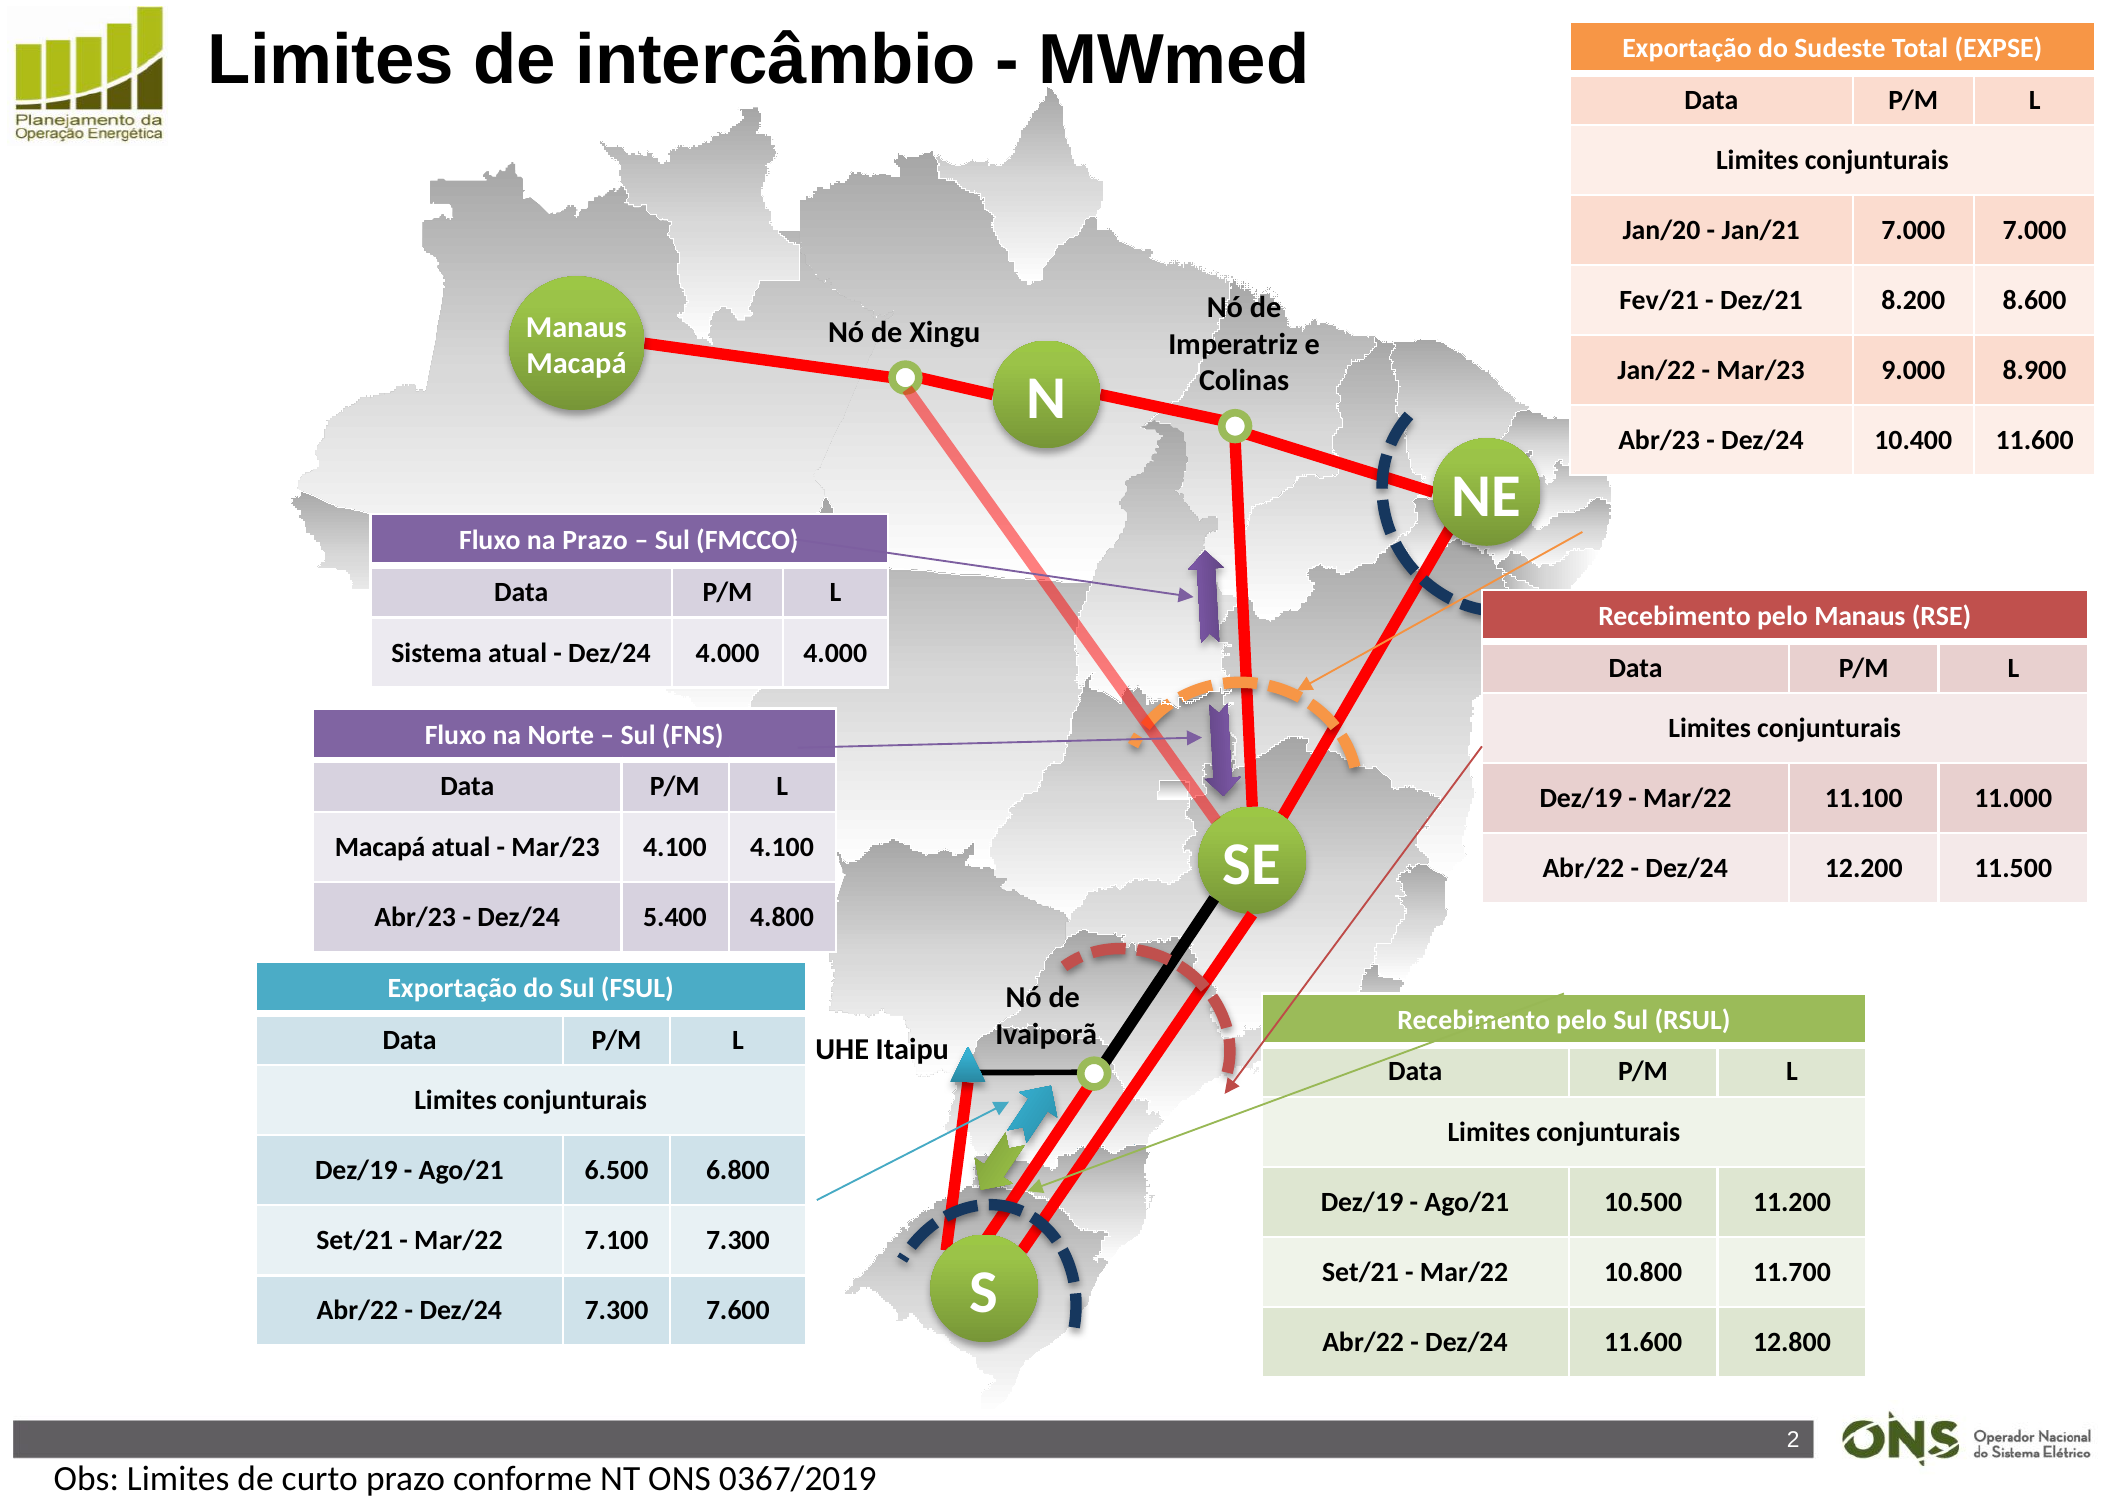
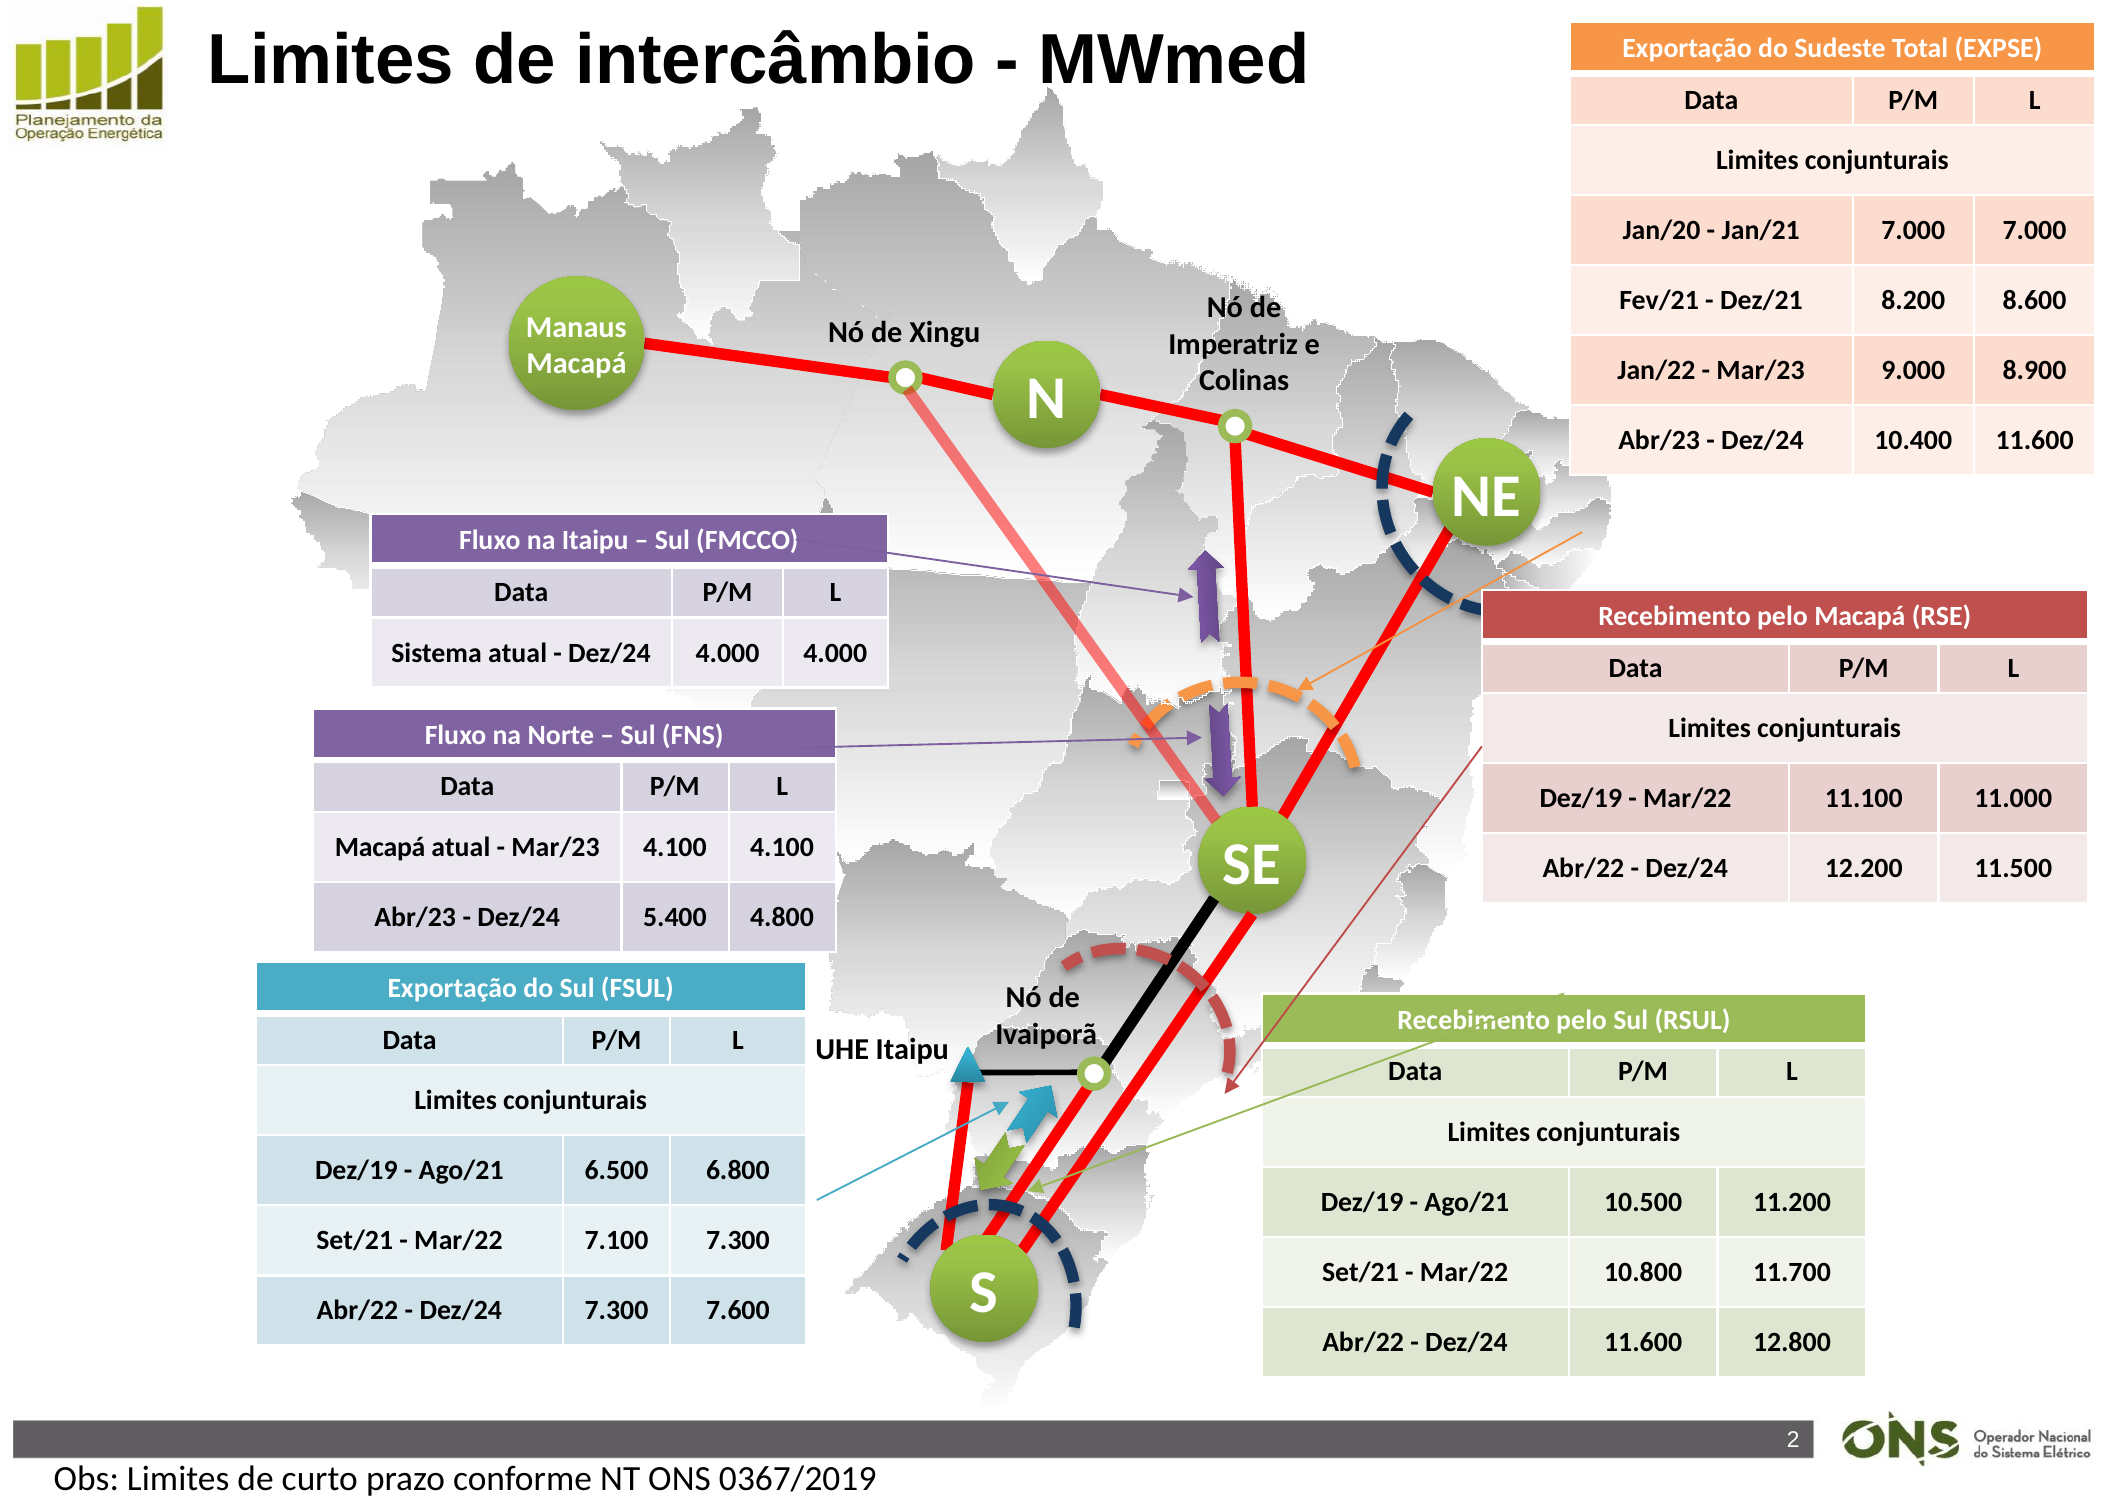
na Prazo: Prazo -> Itaipu
pelo Manaus: Manaus -> Macapá
